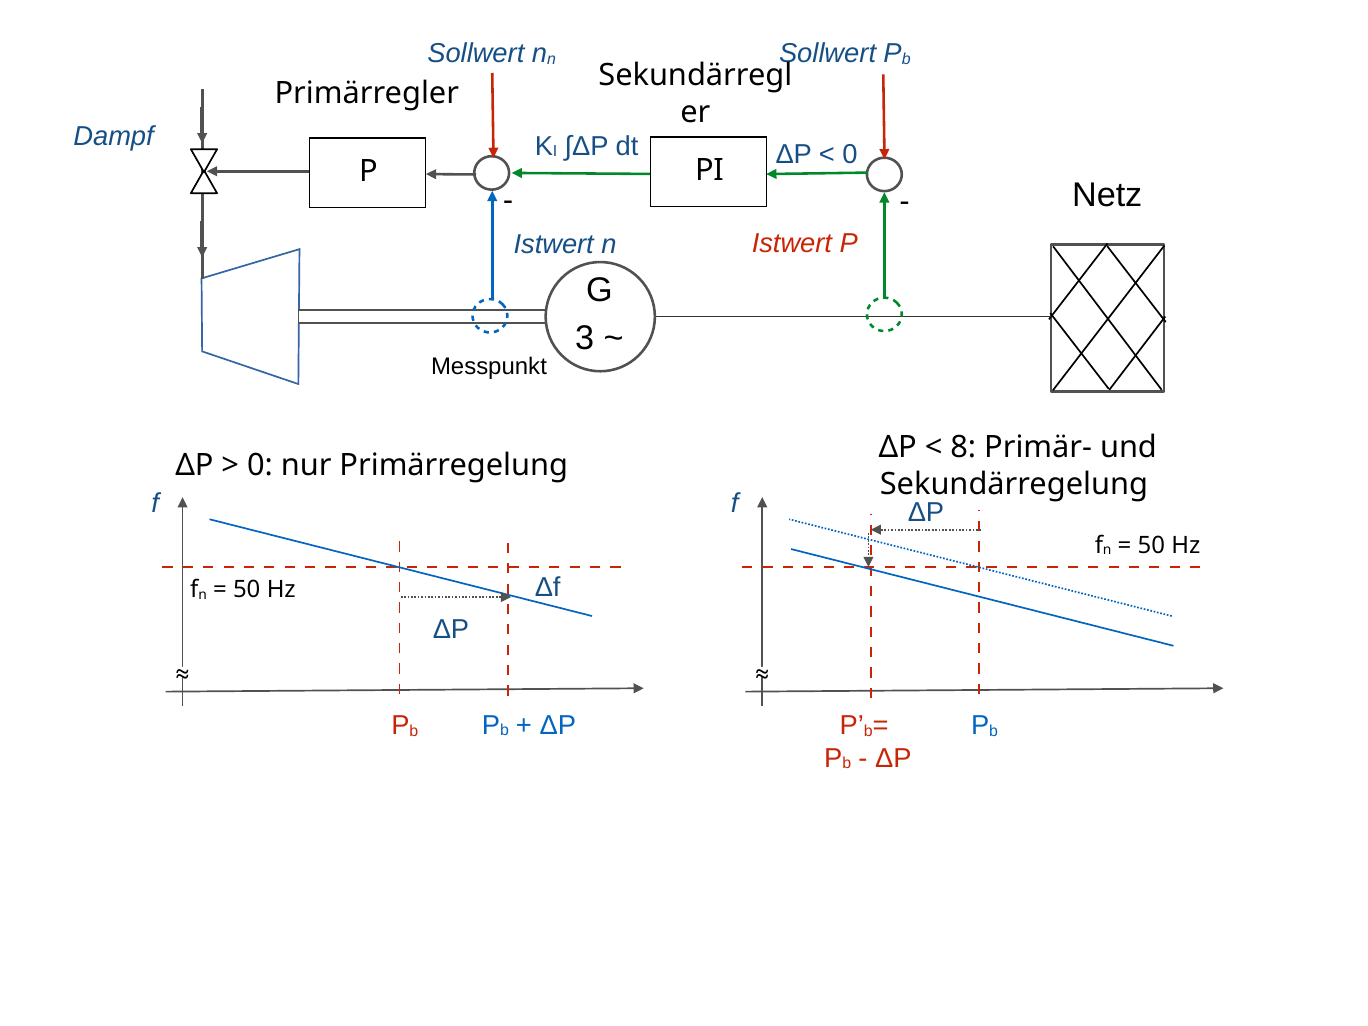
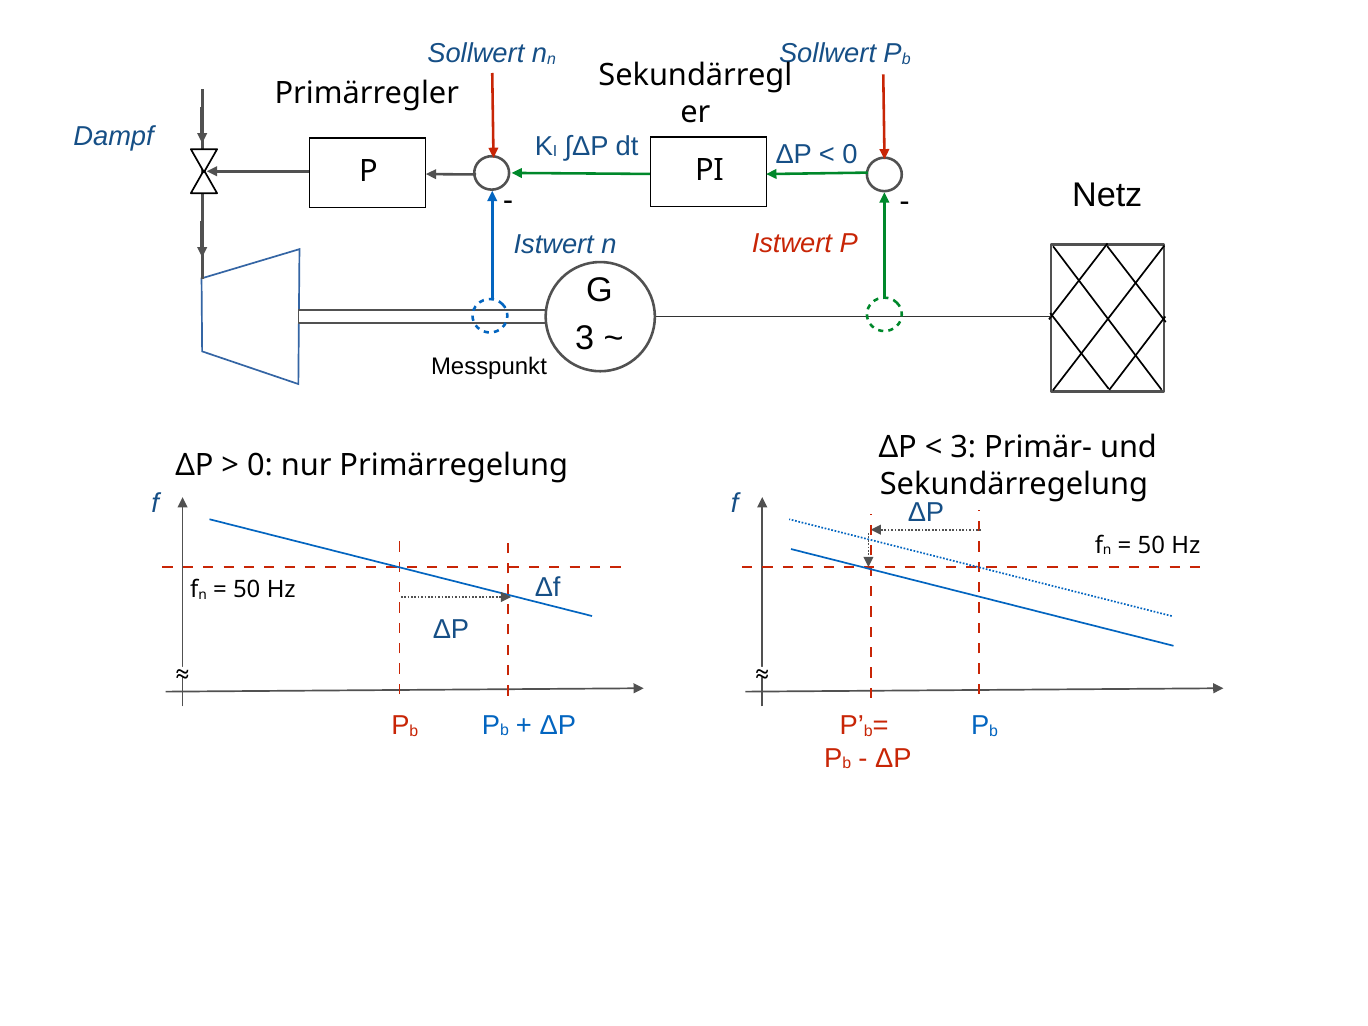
8 at (963, 447): 8 -> 3
